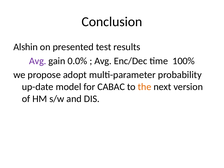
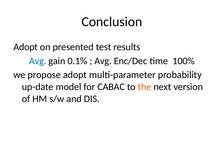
Alshin at (26, 47): Alshin -> Adopt
Avg at (38, 61) colour: purple -> blue
0.0%: 0.0% -> 0.1%
